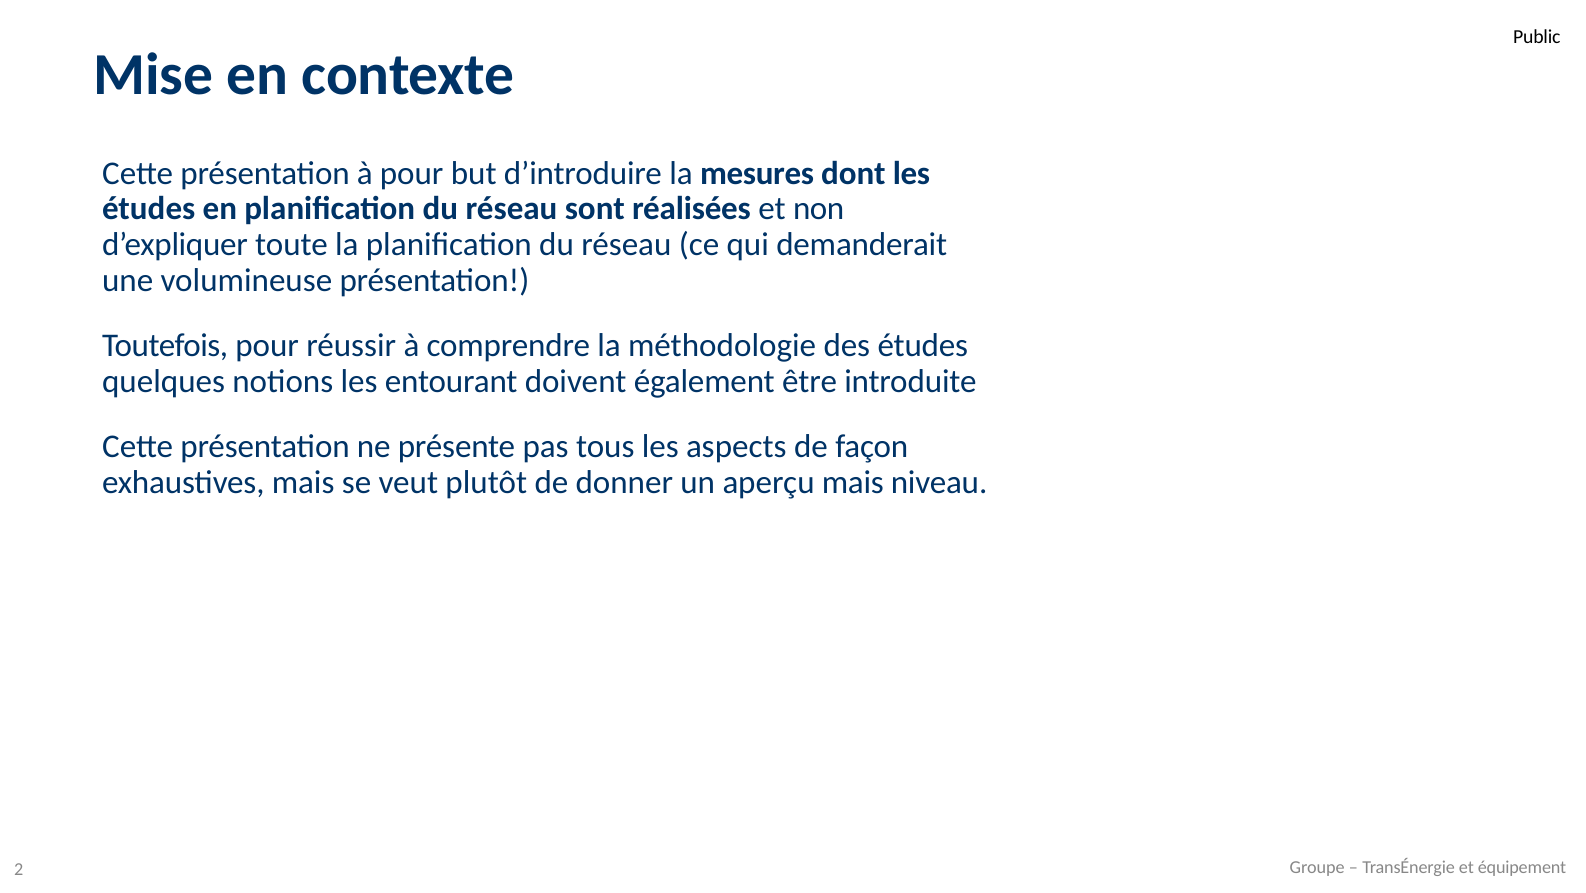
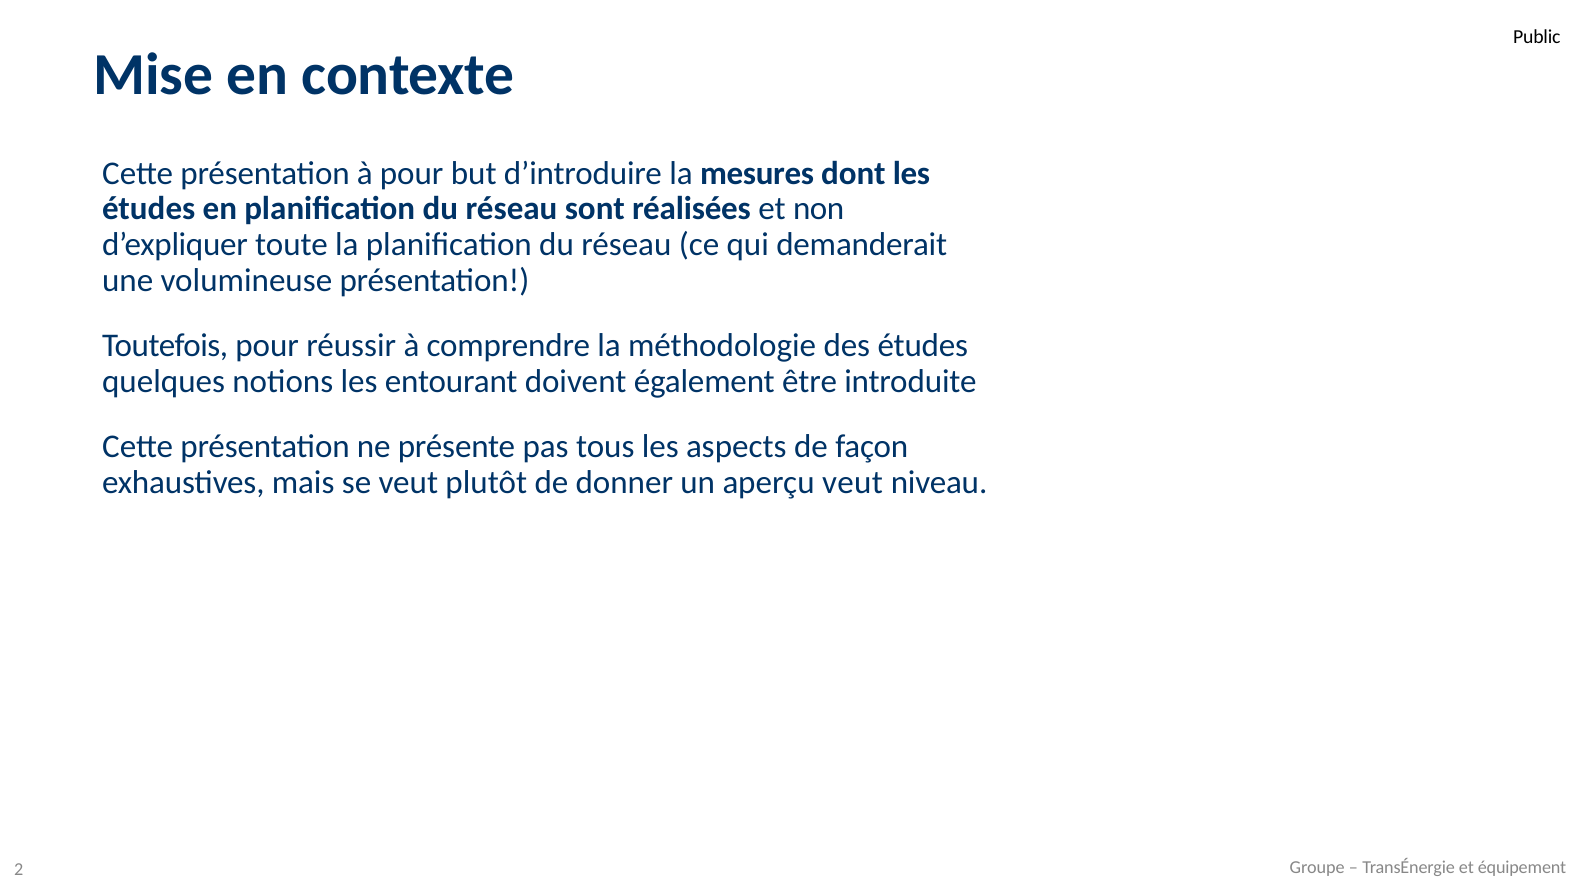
aperçu mais: mais -> veut
